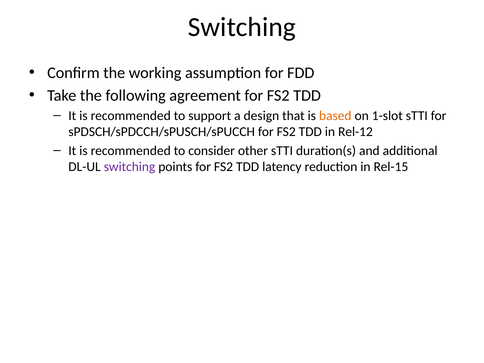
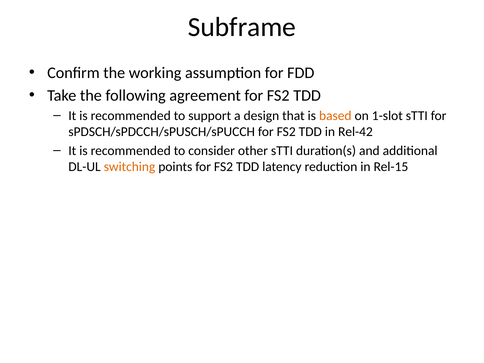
Switching at (242, 27): Switching -> Subframe
Rel-12: Rel-12 -> Rel-42
switching at (130, 167) colour: purple -> orange
